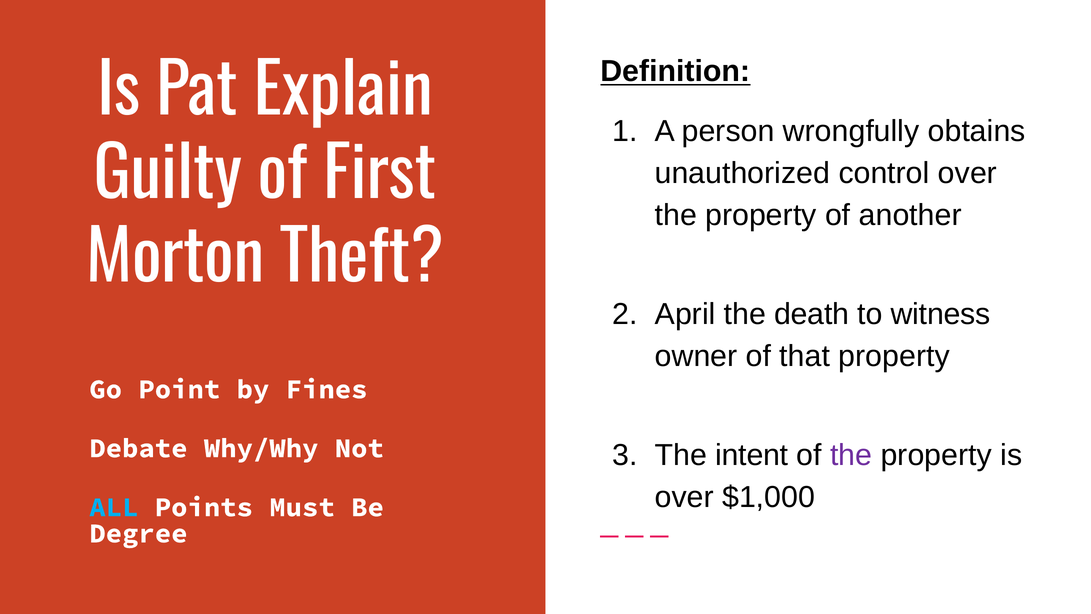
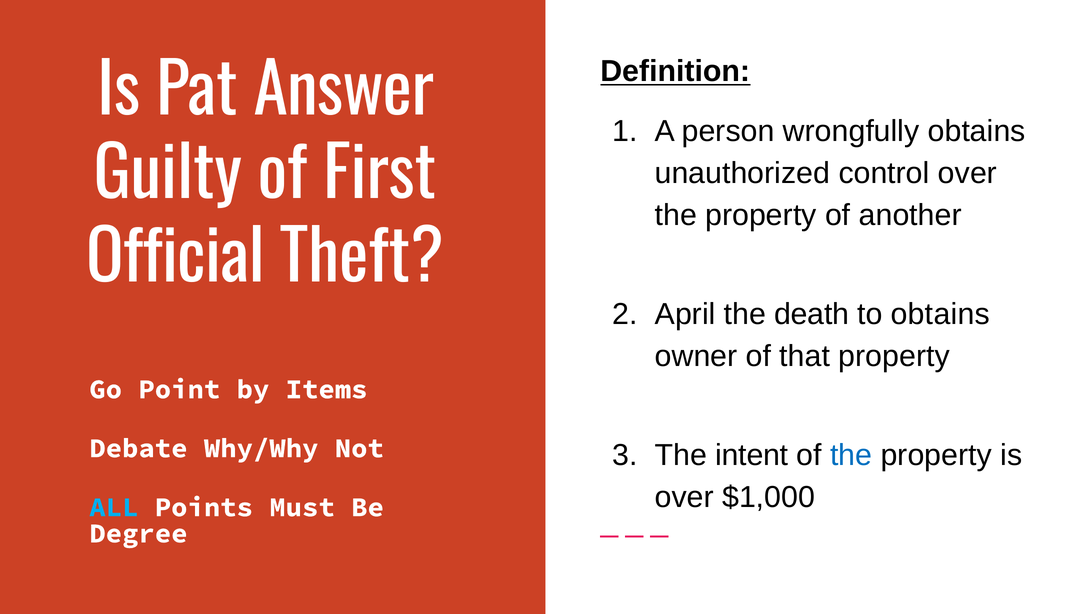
Explain: Explain -> Answer
Morton: Morton -> Official
to witness: witness -> obtains
Fines: Fines -> Items
the at (851, 455) colour: purple -> blue
